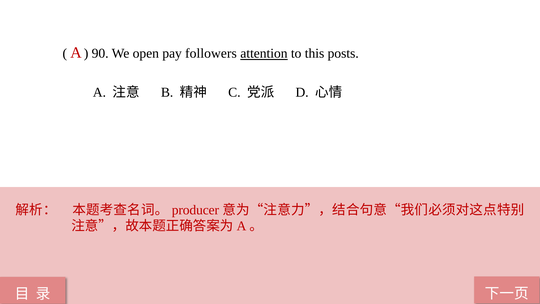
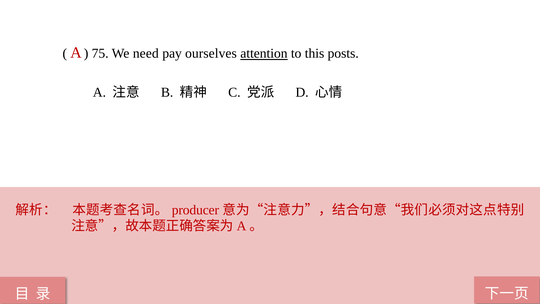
90: 90 -> 75
open: open -> need
followers: followers -> ourselves
